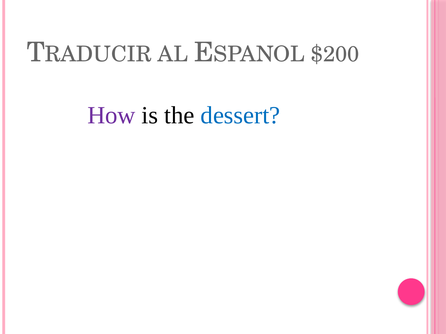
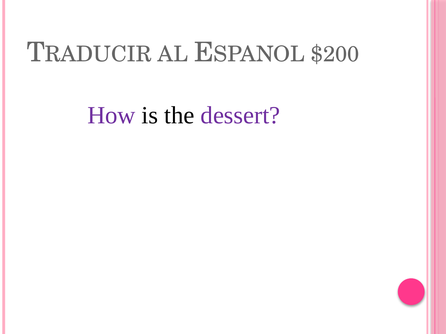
dessert colour: blue -> purple
